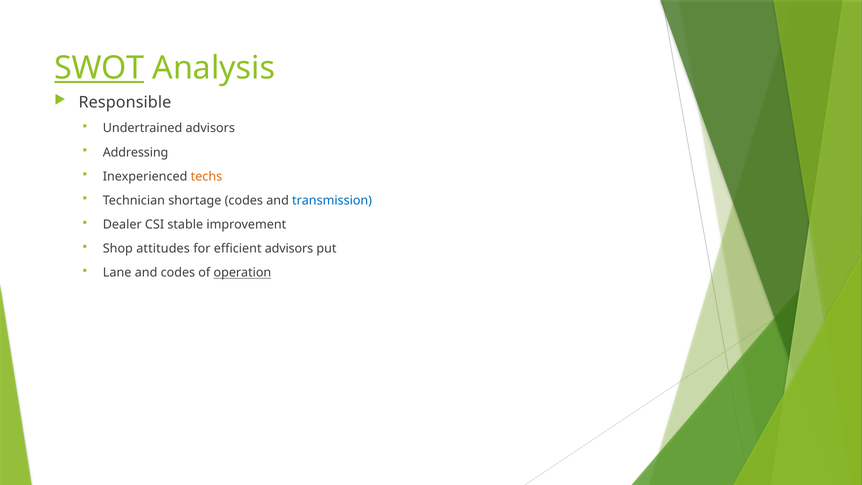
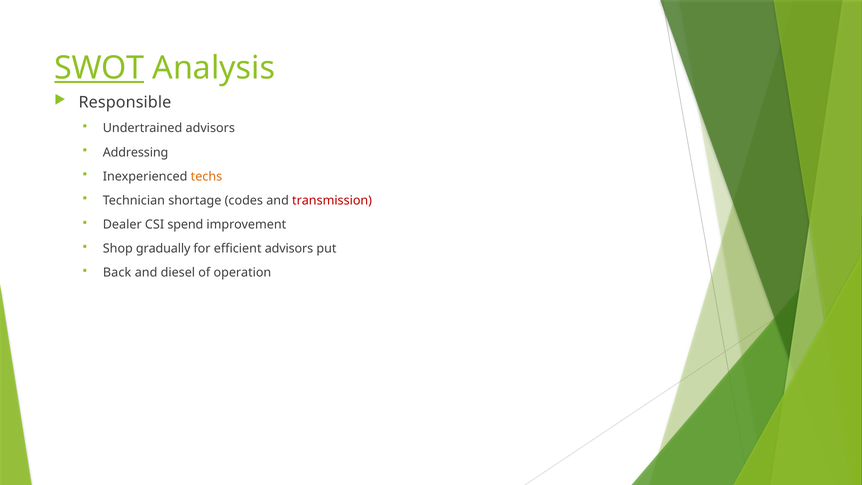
transmission colour: blue -> red
stable: stable -> spend
attitudes: attitudes -> gradually
Lane: Lane -> Back
and codes: codes -> diesel
operation underline: present -> none
